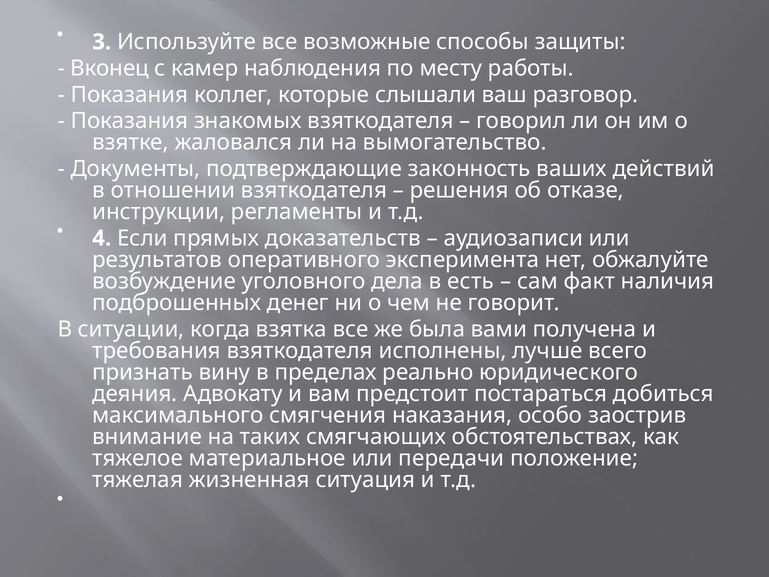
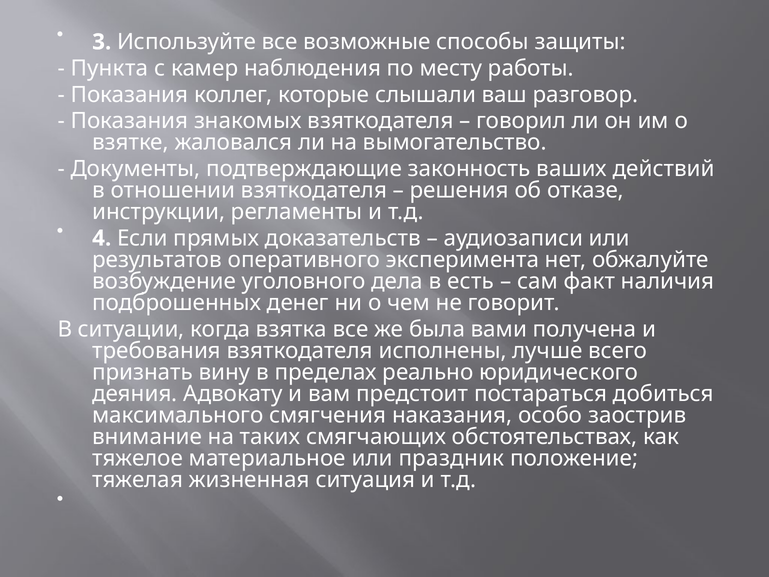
Вконец: Вконец -> Пункта
передачи: передачи -> праздник
